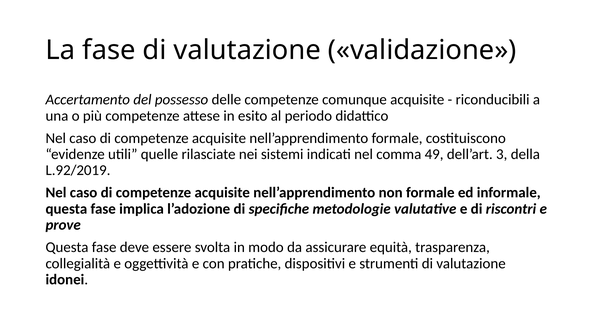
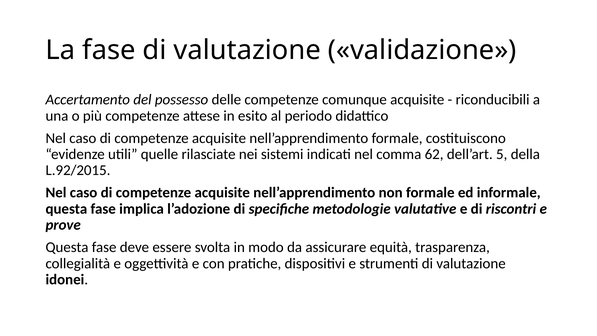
49: 49 -> 62
3: 3 -> 5
L.92/2019: L.92/2019 -> L.92/2015
